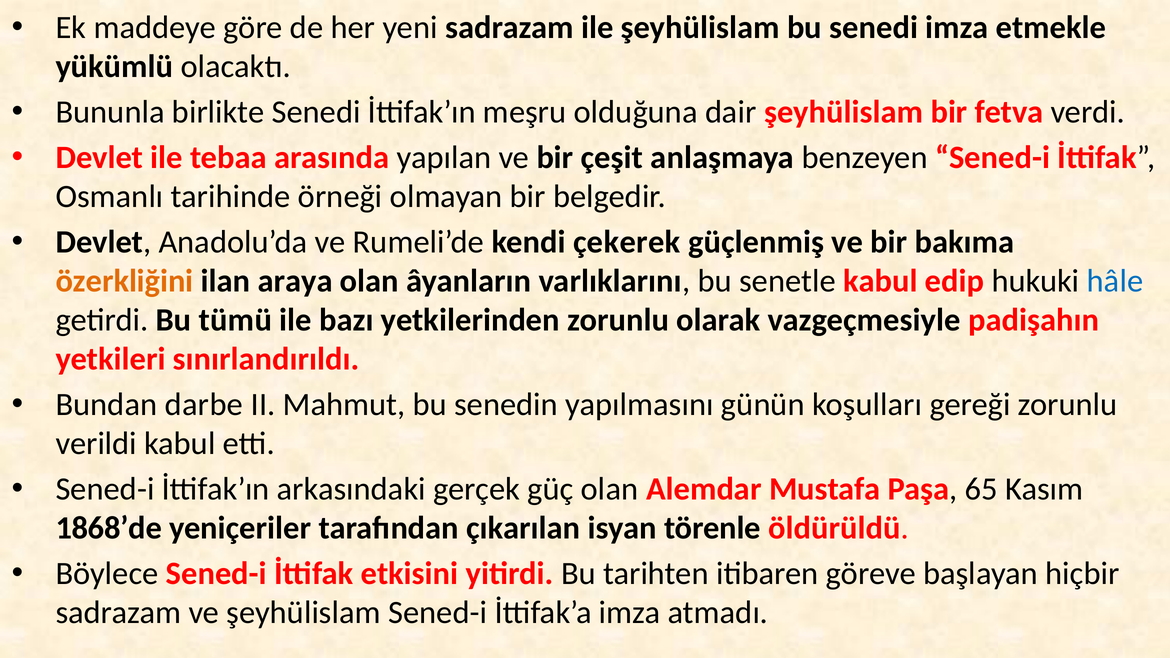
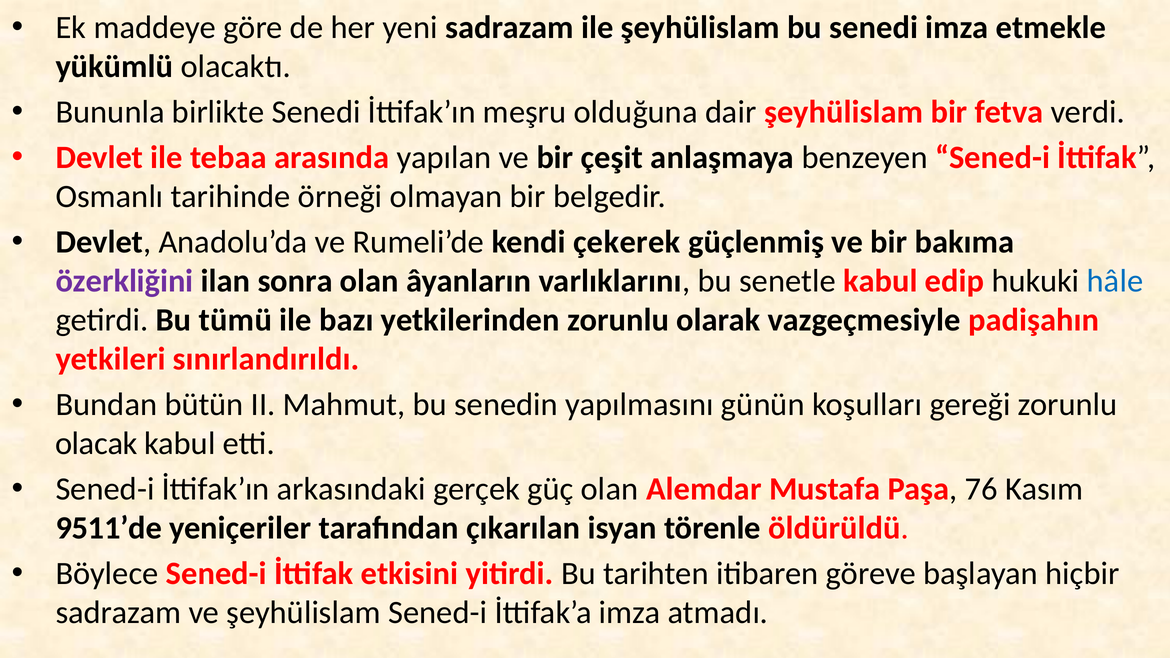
özerkliğini colour: orange -> purple
araya: araya -> sonra
darbe: darbe -> bütün
verildi: verildi -> olacak
65: 65 -> 76
1868’de: 1868’de -> 9511’de
